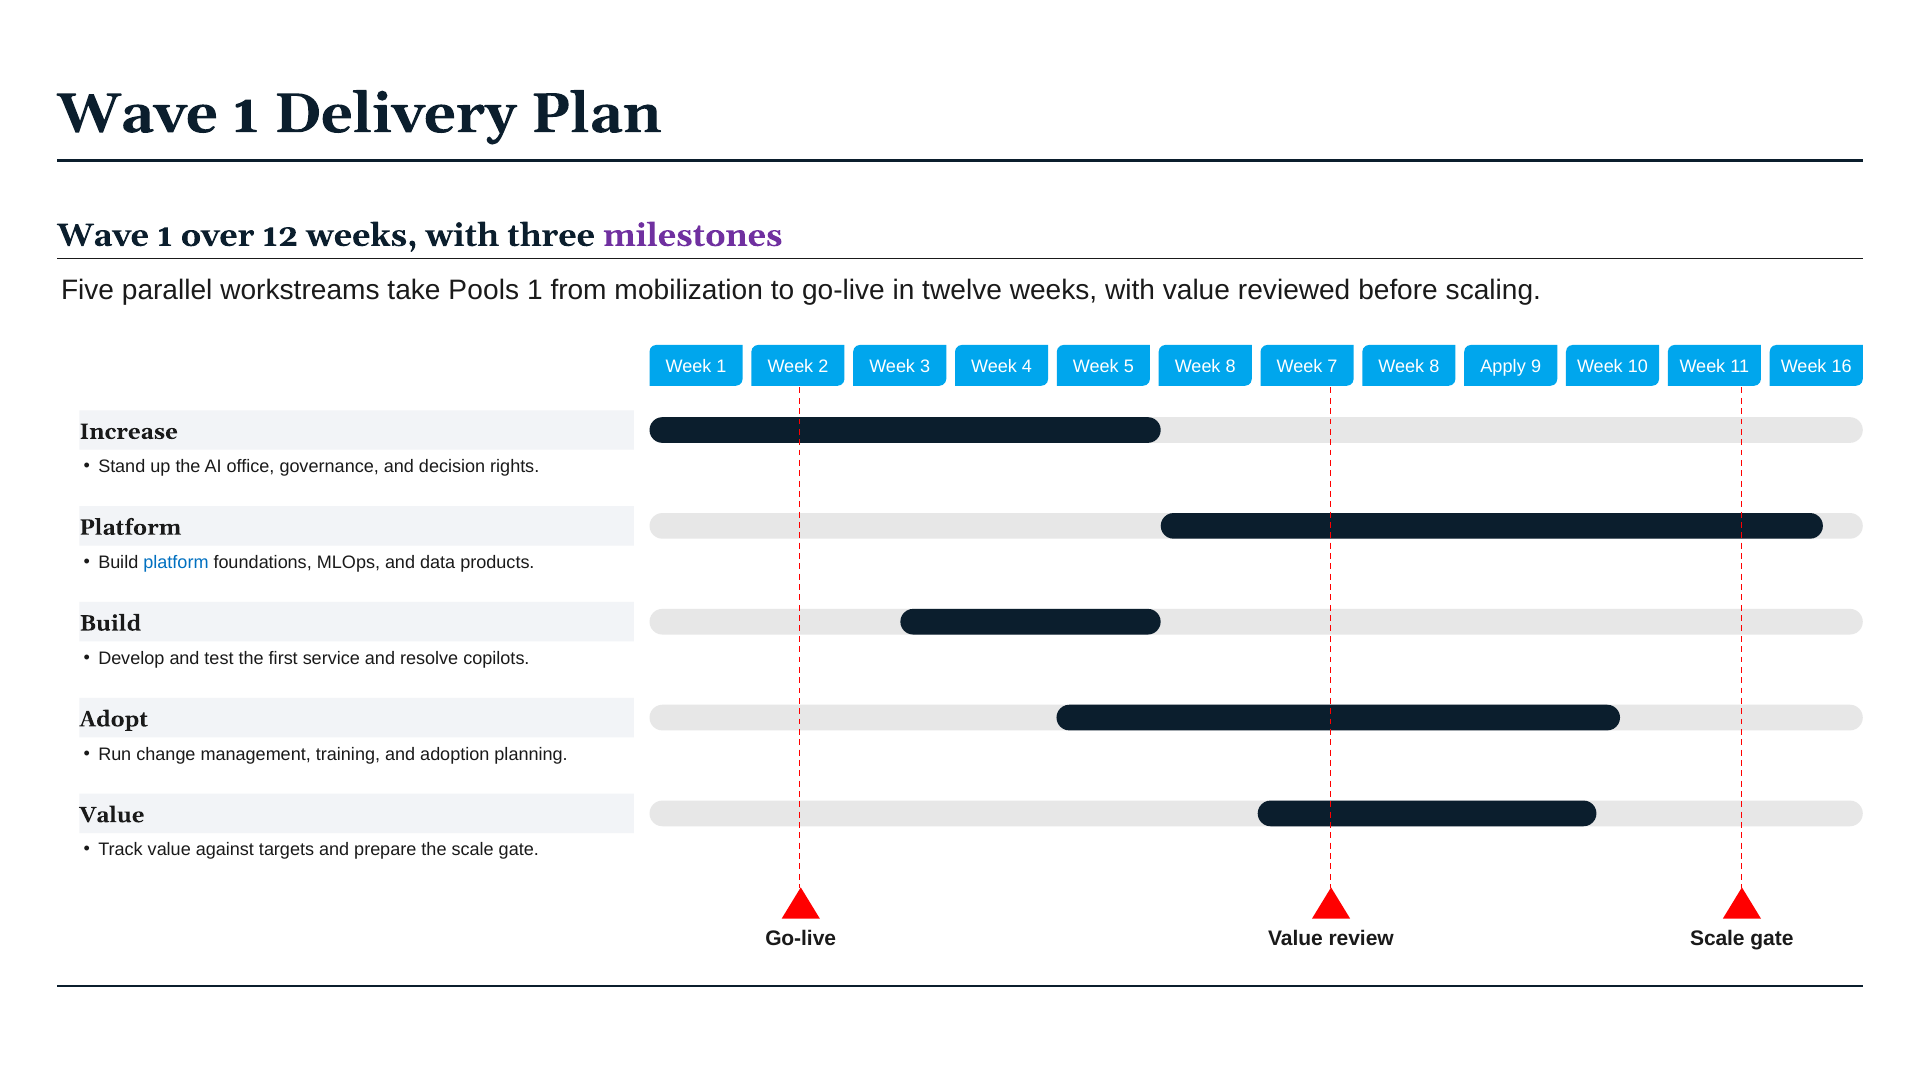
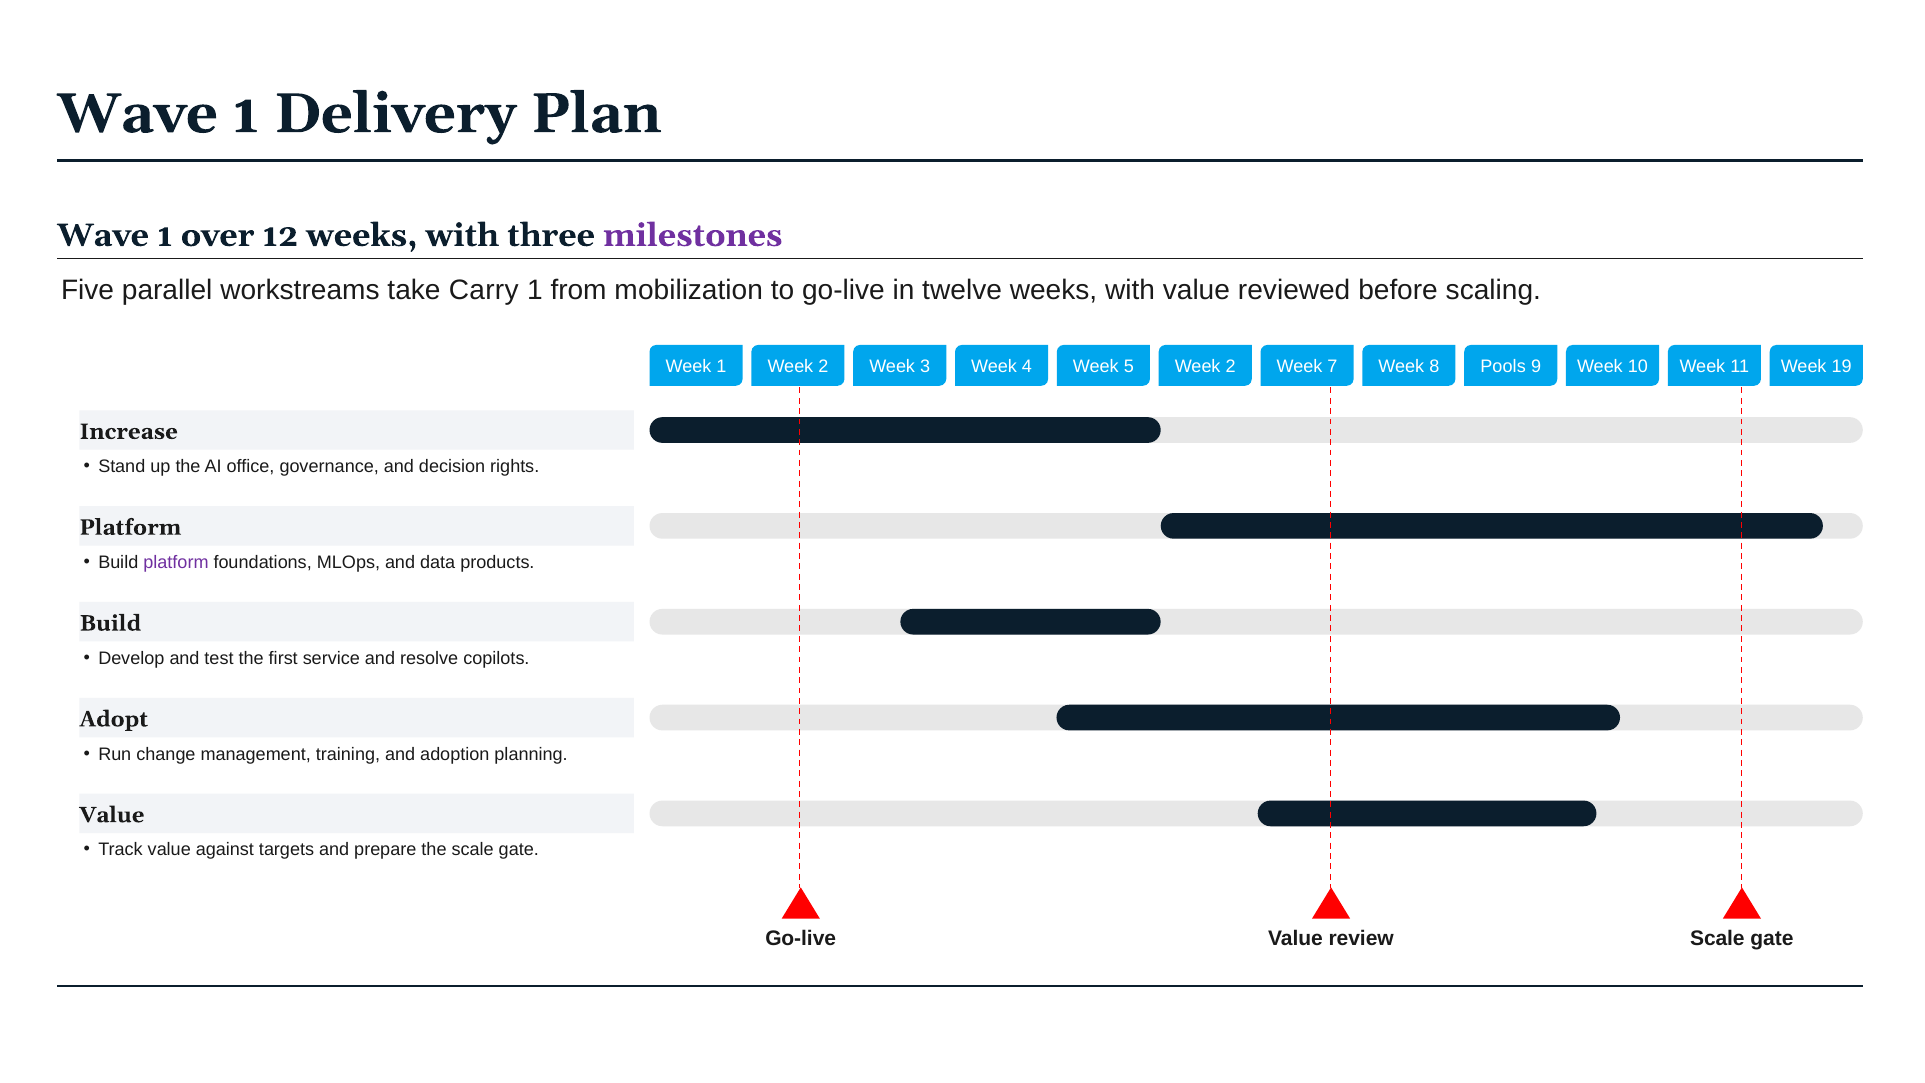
Pools: Pools -> Carry
5 Week 8: 8 -> 2
Apply: Apply -> Pools
16: 16 -> 19
platform at (176, 562) colour: blue -> purple
